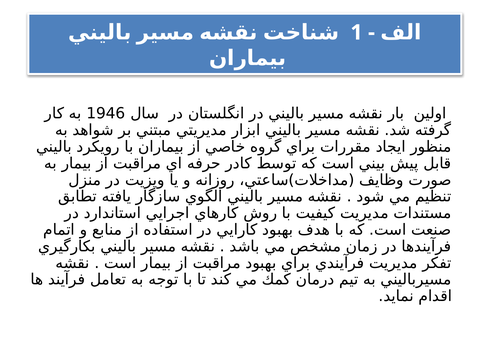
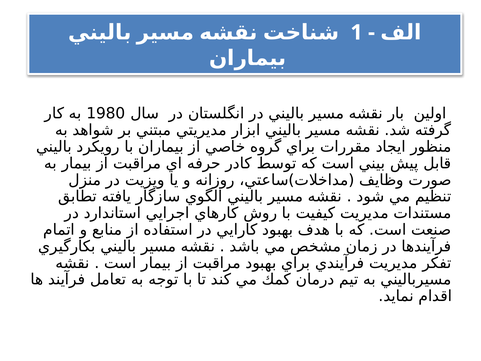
1946: 1946 -> 1980
